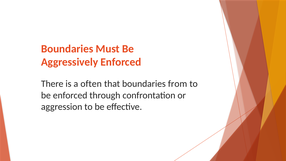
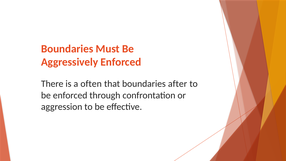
from: from -> after
